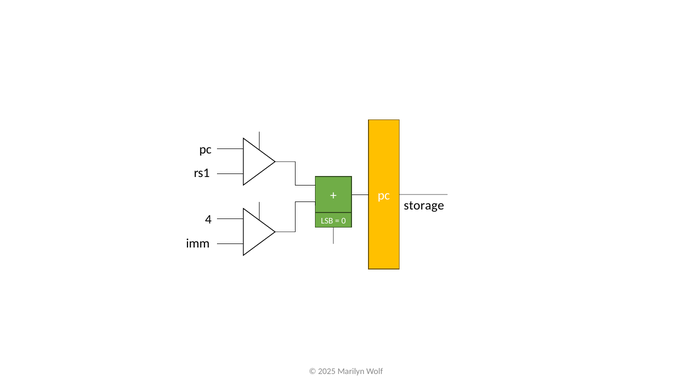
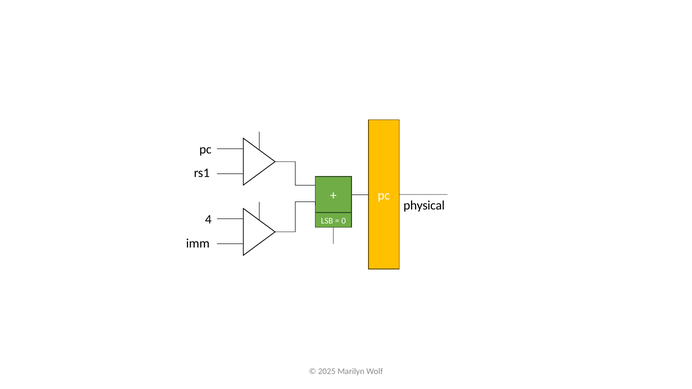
storage: storage -> physical
